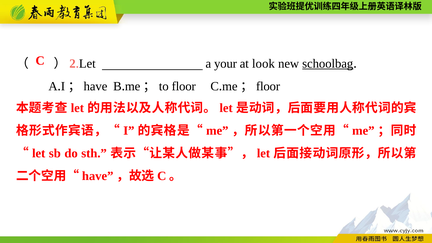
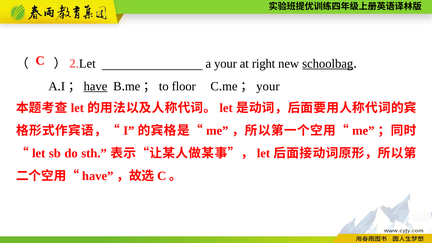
look: look -> right
have at (95, 86) underline: none -> present
floor at (268, 86): floor -> your
